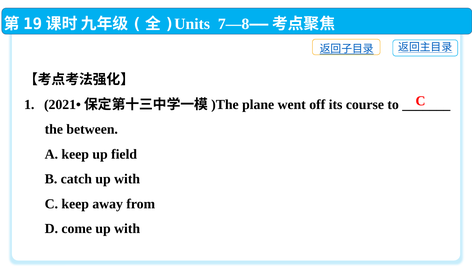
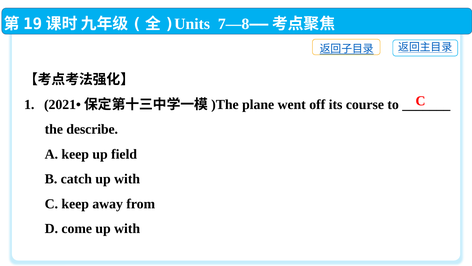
between: between -> describe
